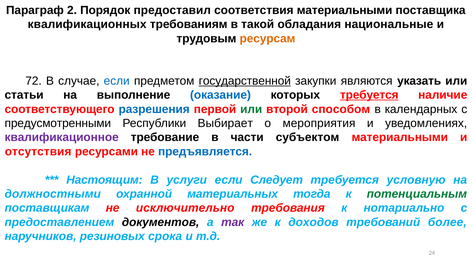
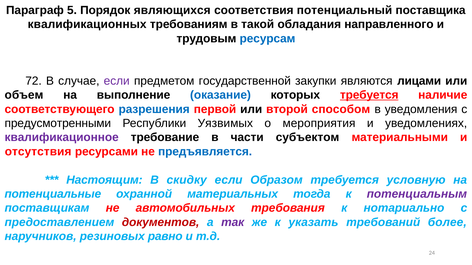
2: 2 -> 5
предоставил: предоставил -> являющихся
соответствия материальными: материальными -> потенциальный
национальные: национальные -> направленного
ресурсам colour: orange -> blue
если at (117, 81) colour: blue -> purple
государственной underline: present -> none
указать: указать -> лицами
статьи: статьи -> объем
или at (251, 109) colour: green -> black
календарных: календарных -> уведомления
Выбирает: Выбирает -> Уязвимых
услуги: услуги -> скидку
Следует: Следует -> Образом
должностными: должностными -> потенциальные
потенциальным colour: green -> purple
исключительно: исключительно -> автомобильных
документов colour: black -> red
доходов: доходов -> указать
срока: срока -> равно
